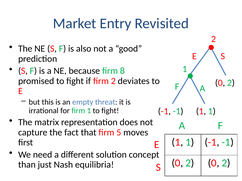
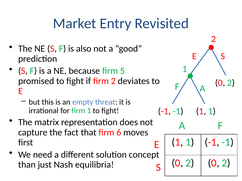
8: 8 -> 5
5: 5 -> 6
